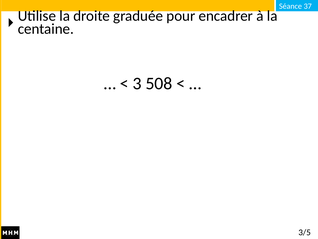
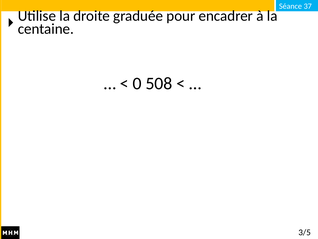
3: 3 -> 0
